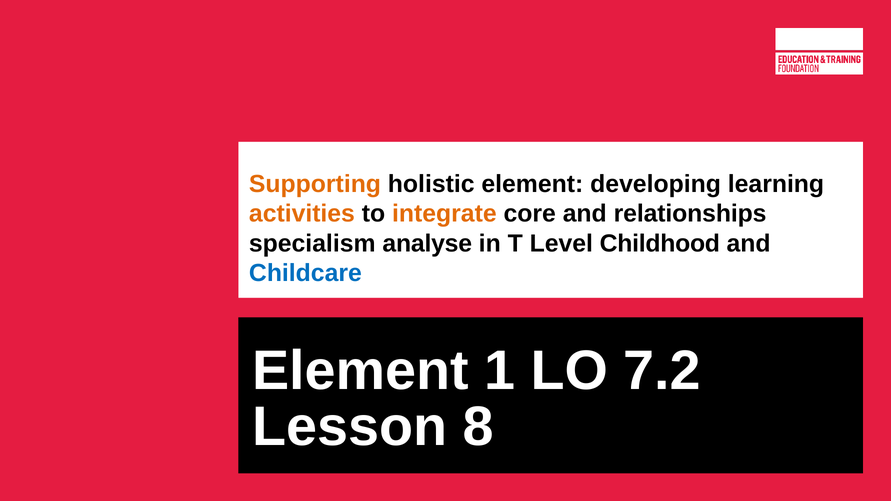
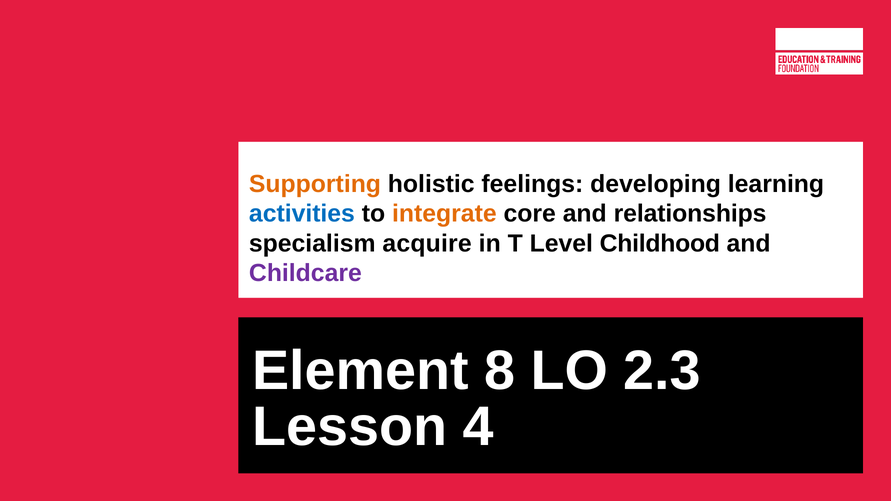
holistic element: element -> feelings
activities colour: orange -> blue
analyse: analyse -> acquire
Childcare colour: blue -> purple
1: 1 -> 8
7.2: 7.2 -> 2.3
8: 8 -> 4
